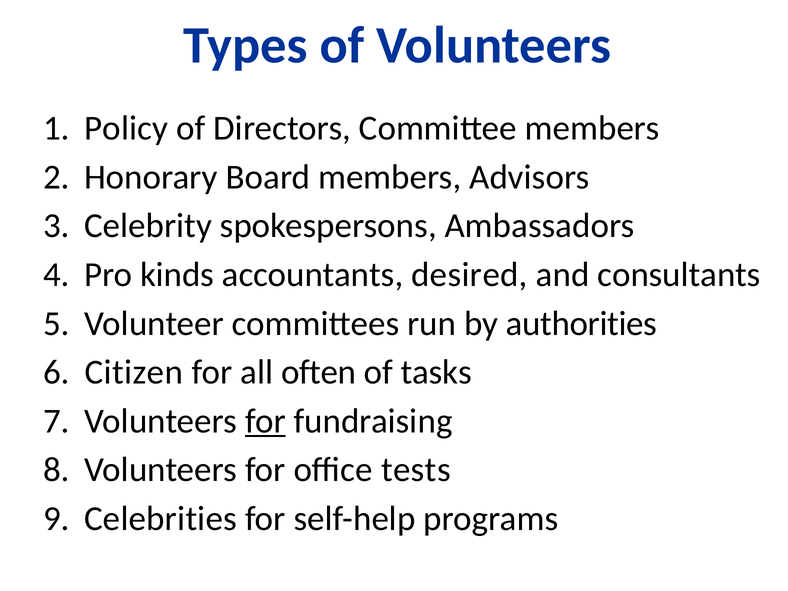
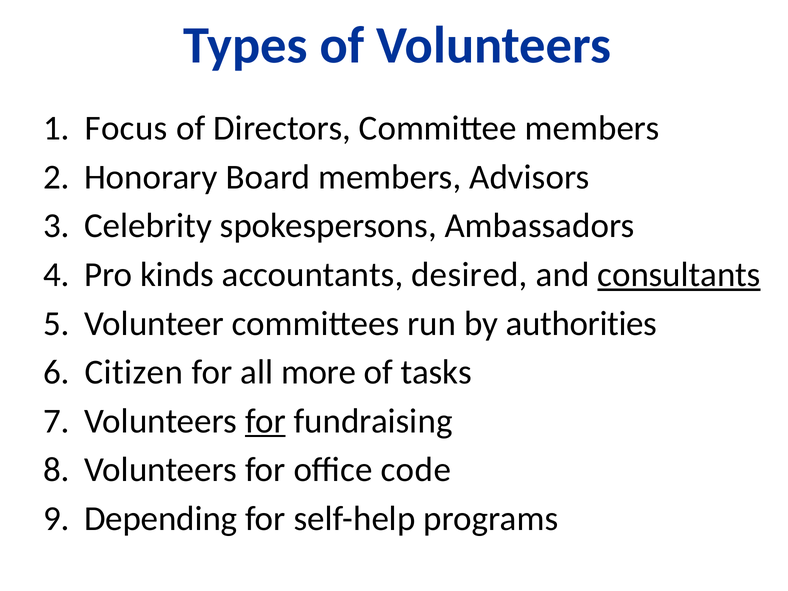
Policy: Policy -> Focus
consultants underline: none -> present
often: often -> more
tests: tests -> code
Celebrities: Celebrities -> Depending
